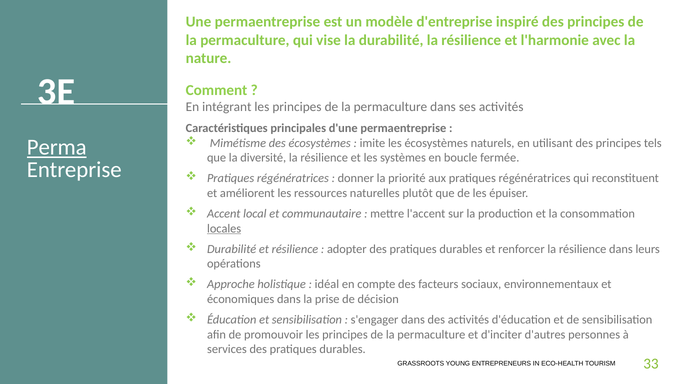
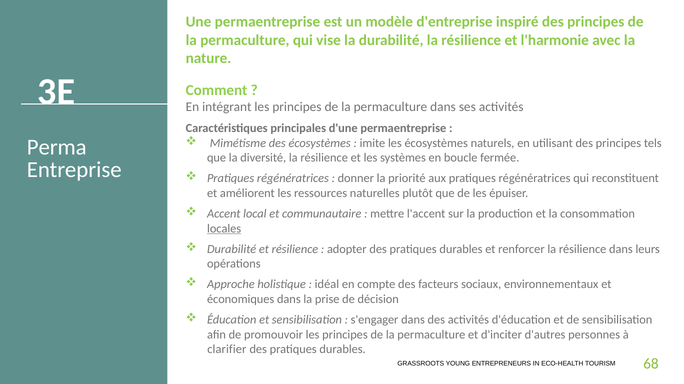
Perma underline: present -> none
services: services -> clarifier
33: 33 -> 68
